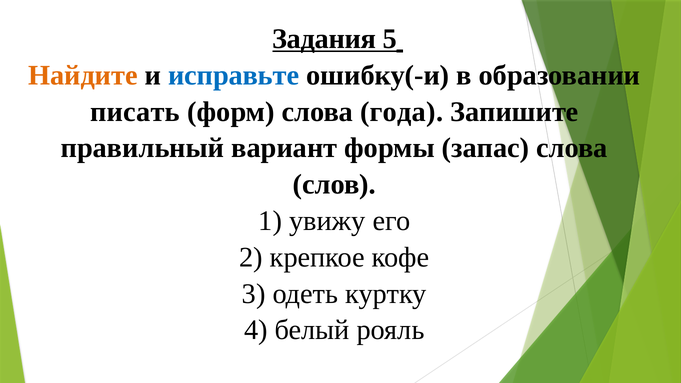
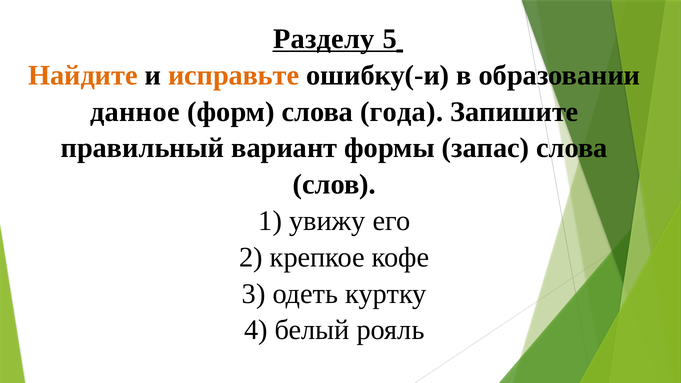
Задания: Задания -> Разделу
исправьте colour: blue -> orange
писать: писать -> данное
